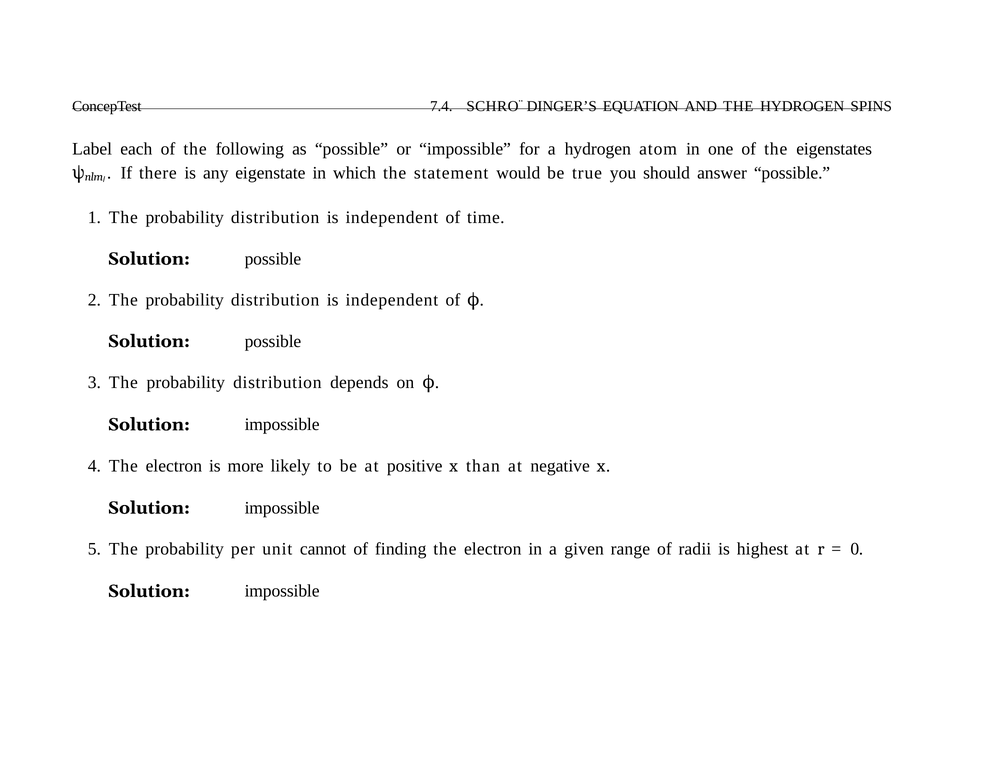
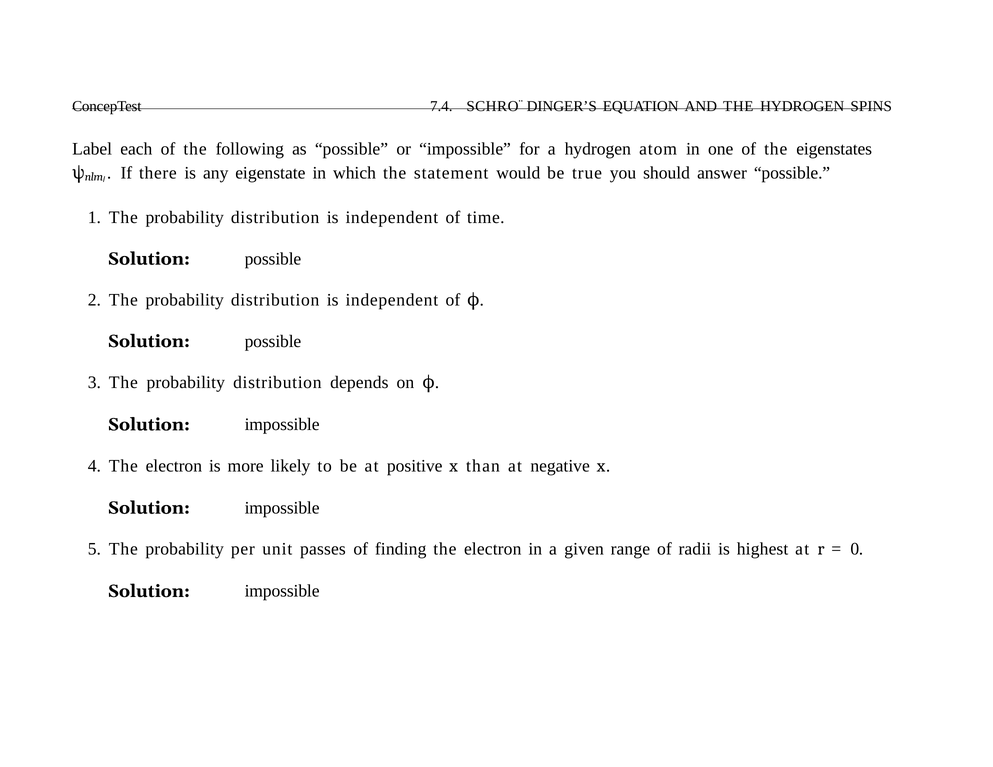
cannot: cannot -> passes
